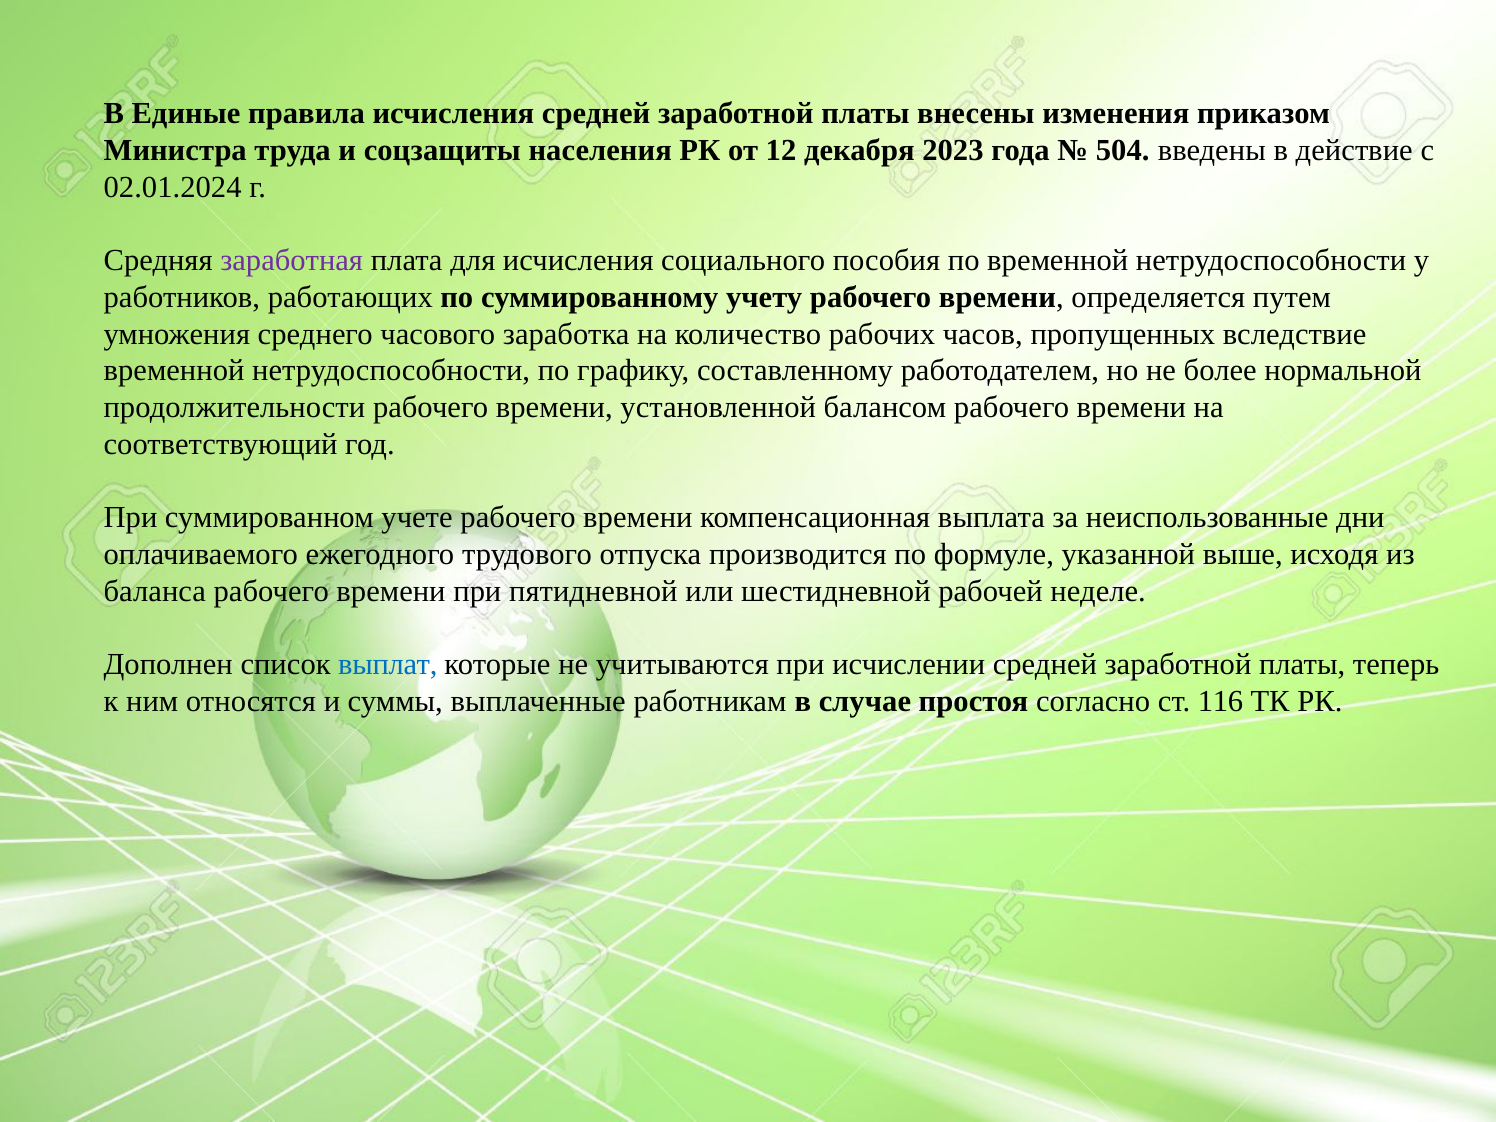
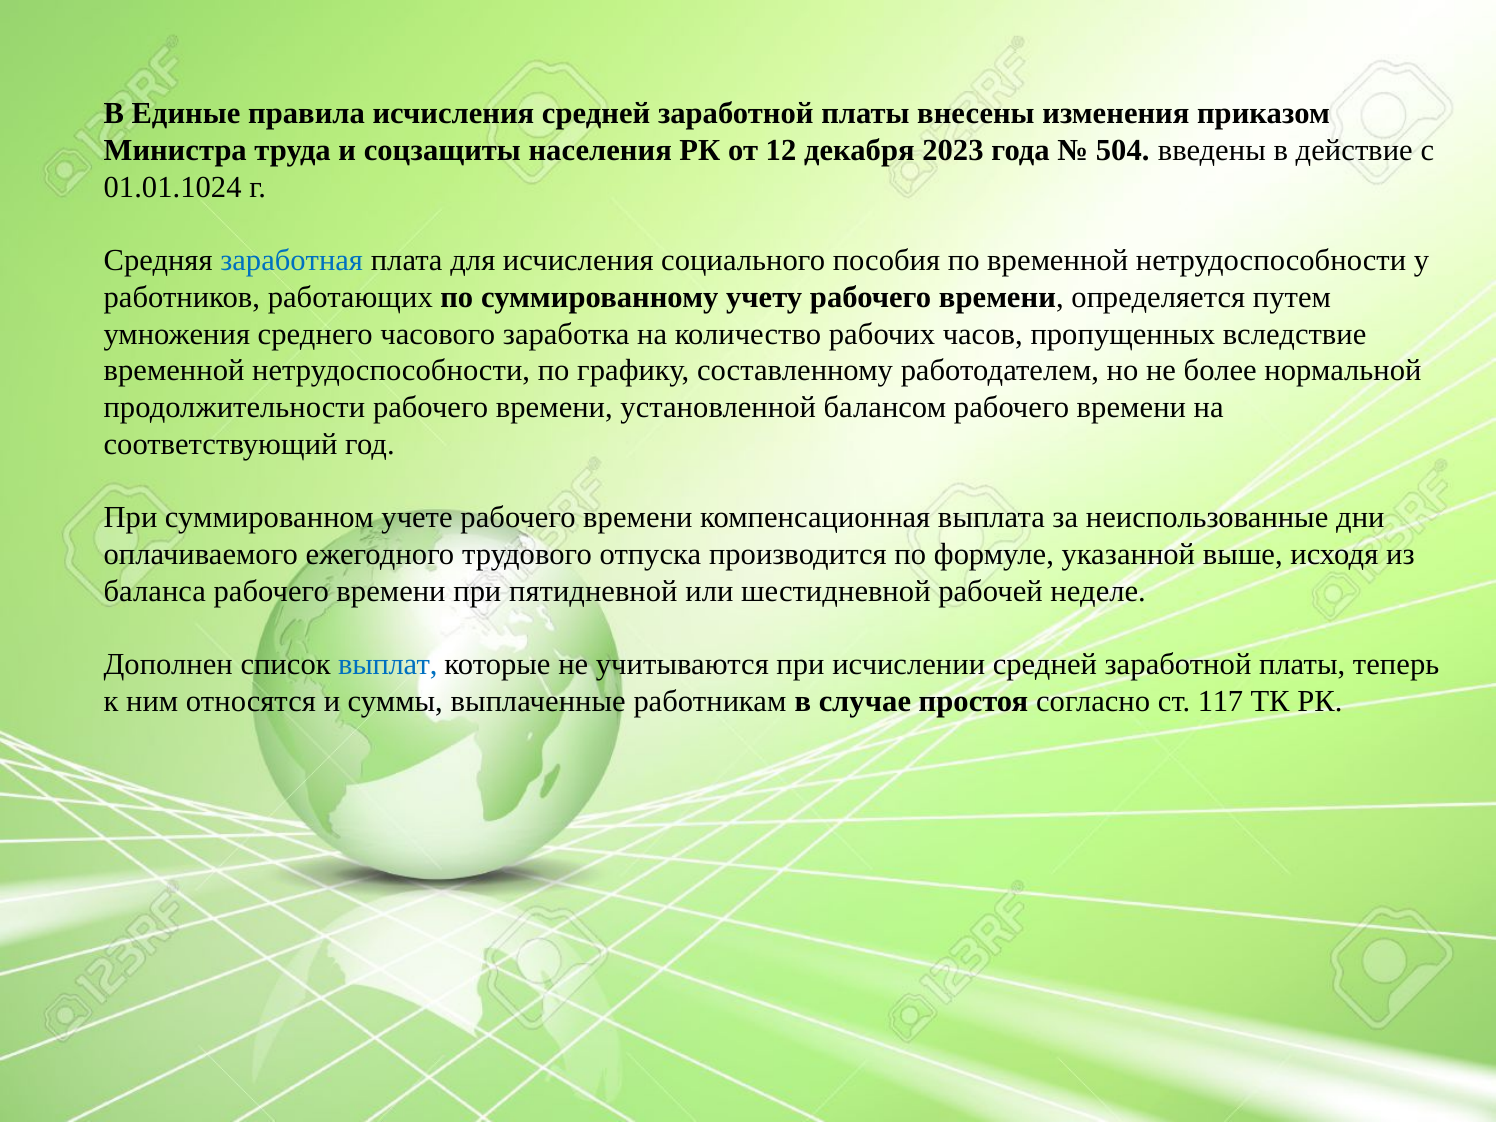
02.01.2024: 02.01.2024 -> 01.01.1024
заработная colour: purple -> blue
116: 116 -> 117
